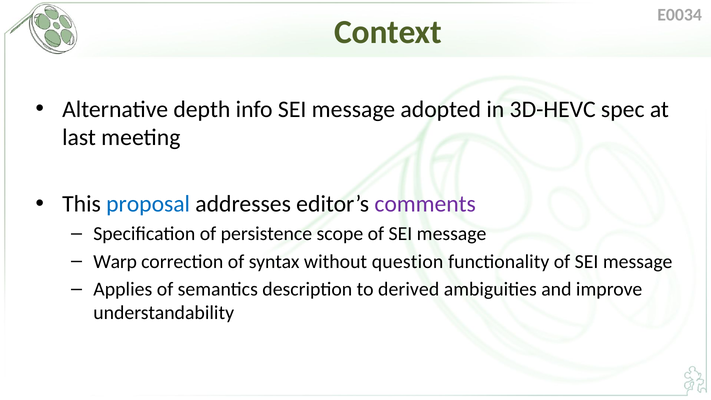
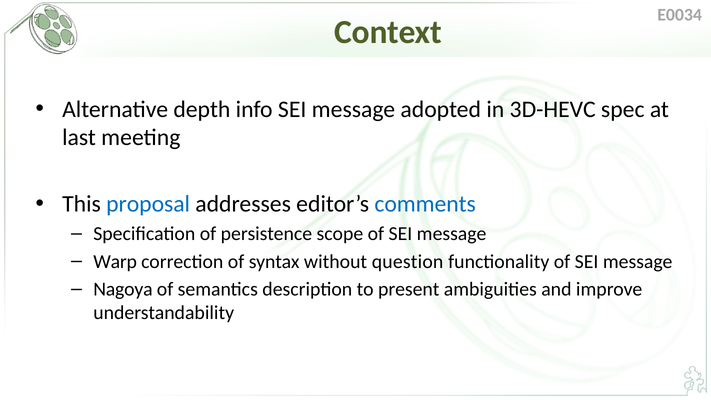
comments colour: purple -> blue
Applies: Applies -> Nagoya
derived: derived -> present
